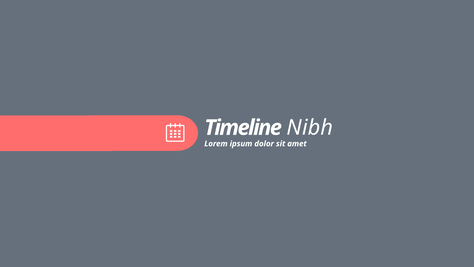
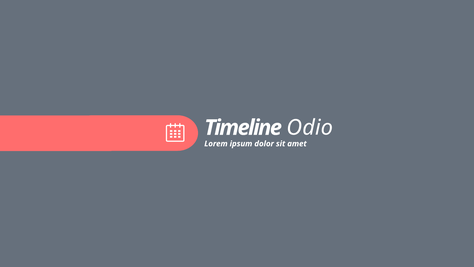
Nibh: Nibh -> Odio
